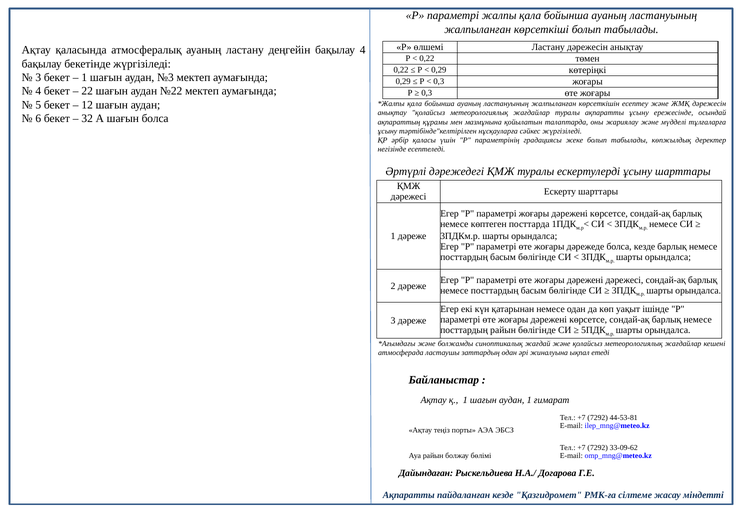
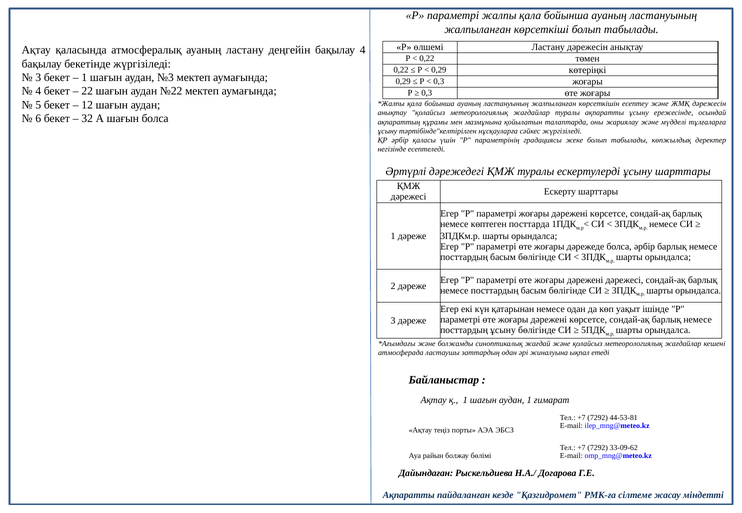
болса кезде: кезде -> әрбір
посттардың райын: райын -> ұсыну
